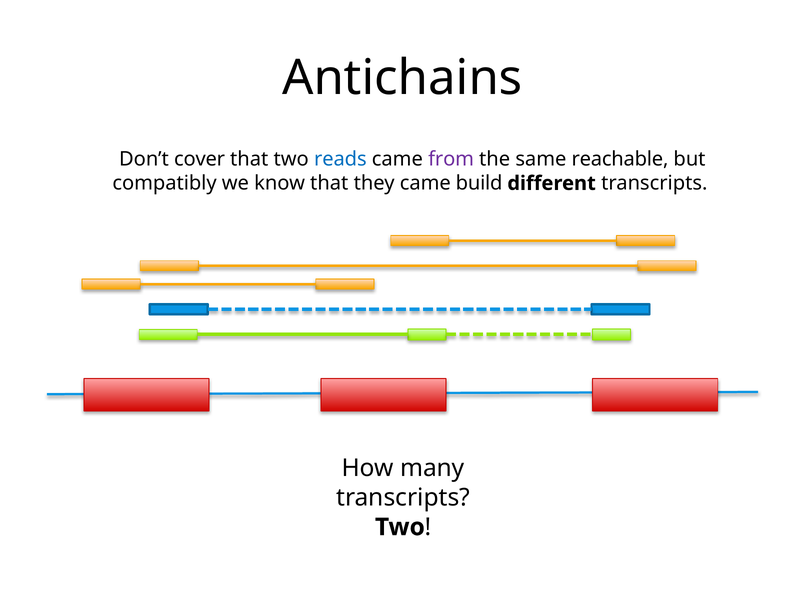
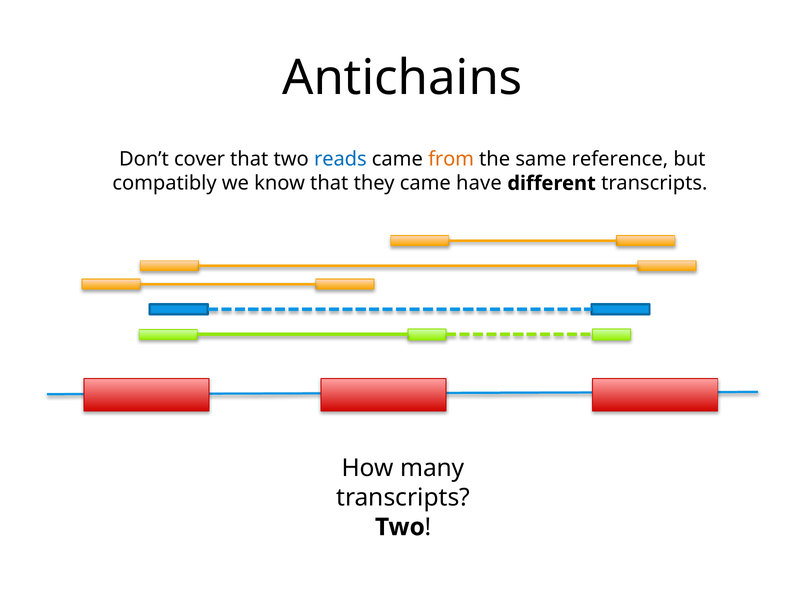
from colour: purple -> orange
reachable: reachable -> reference
build: build -> have
